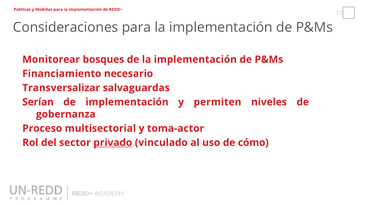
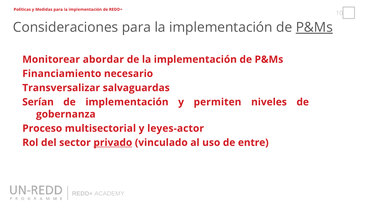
P&Ms at (314, 27) underline: none -> present
bosques: bosques -> abordar
toma-actor: toma-actor -> leyes-actor
cómo: cómo -> entre
